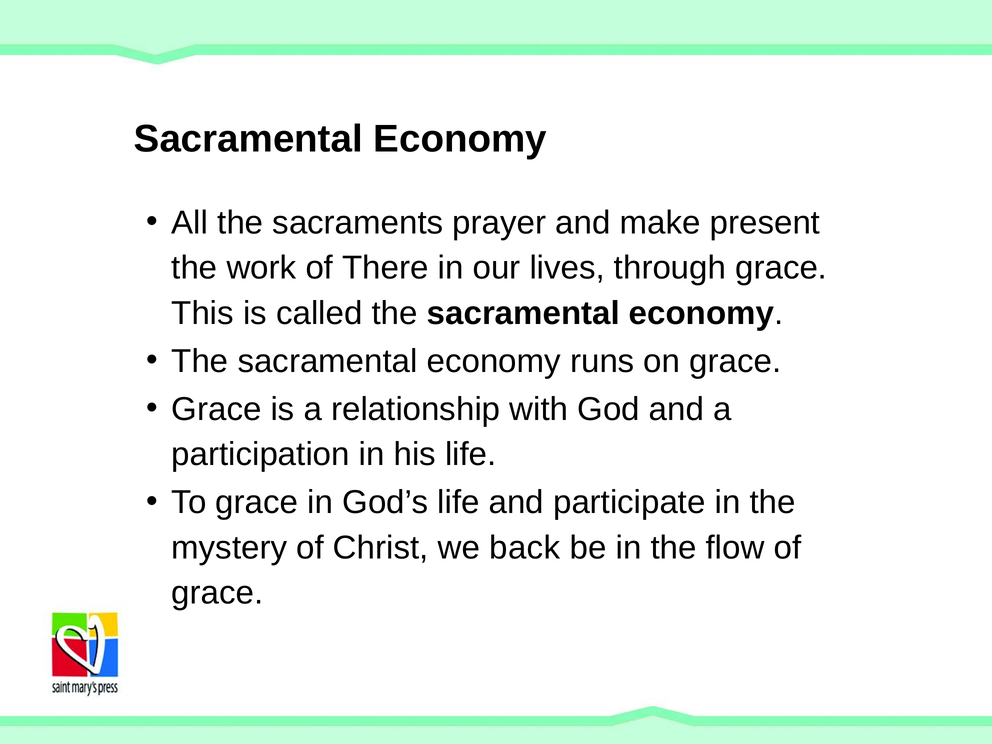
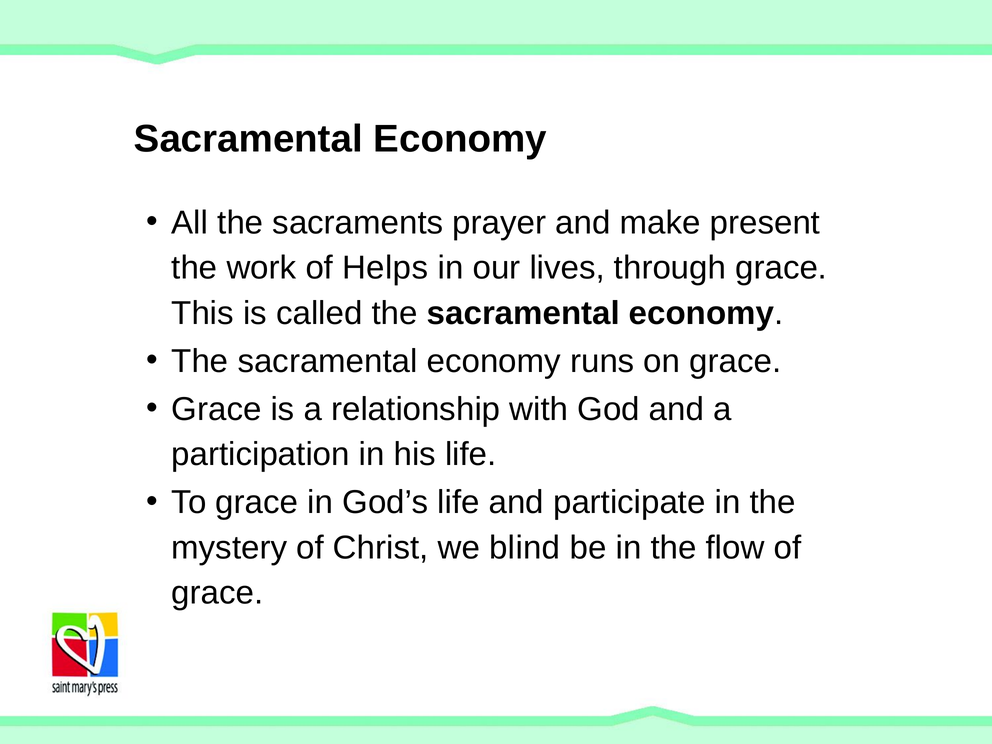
There: There -> Helps
back: back -> blind
